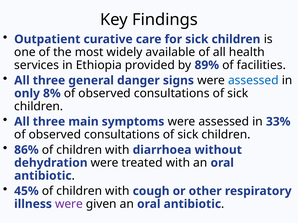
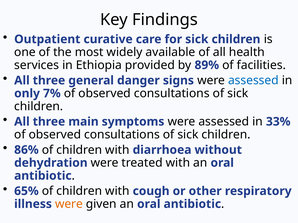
8%: 8% -> 7%
45%: 45% -> 65%
were at (69, 204) colour: purple -> orange
